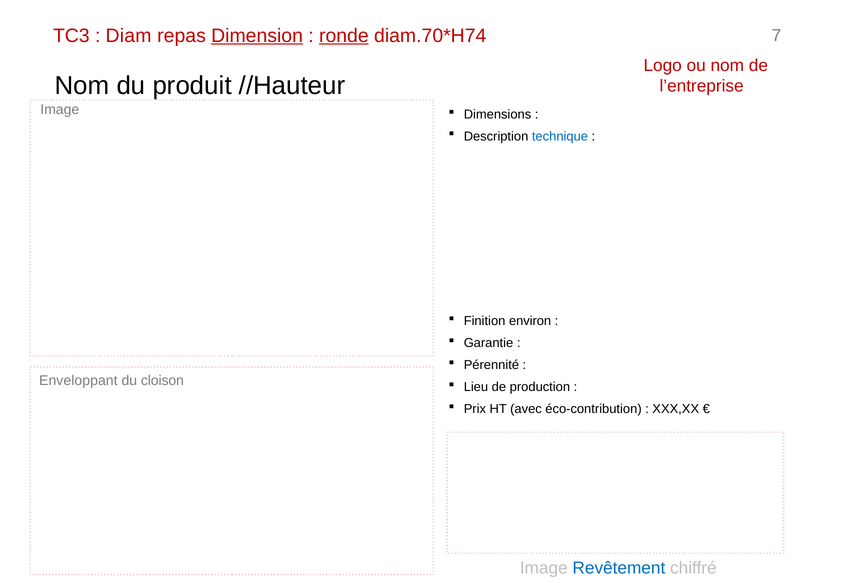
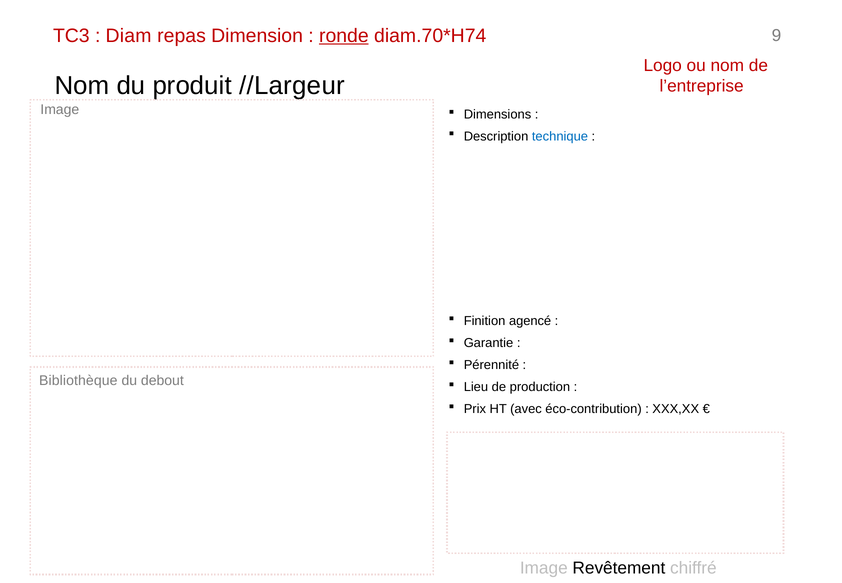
Dimension underline: present -> none
7: 7 -> 9
//Hauteur: //Hauteur -> //Largeur
environ: environ -> agencé
Enveloppant: Enveloppant -> Bibliothèque
cloison: cloison -> debout
Revêtement colour: blue -> black
